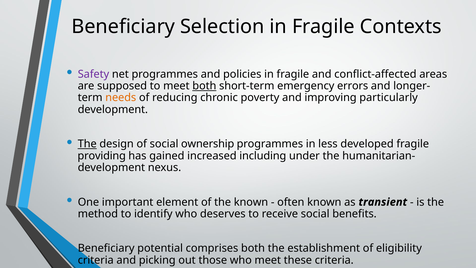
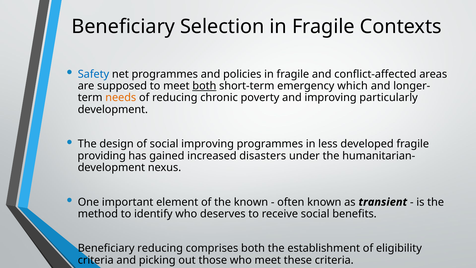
Safety colour: purple -> blue
errors: errors -> which
The at (87, 144) underline: present -> none
social ownership: ownership -> improving
including: including -> disasters
Beneficiary potential: potential -> reducing
